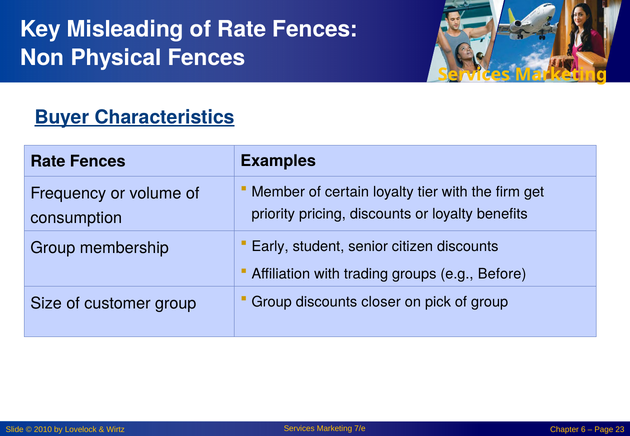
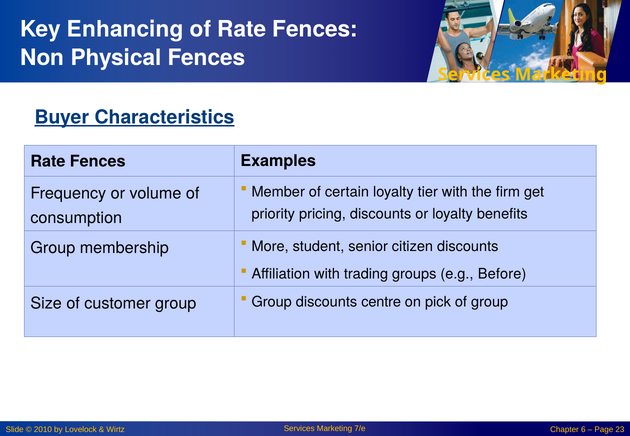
Misleading: Misleading -> Enhancing
Early: Early -> More
closer: closer -> centre
